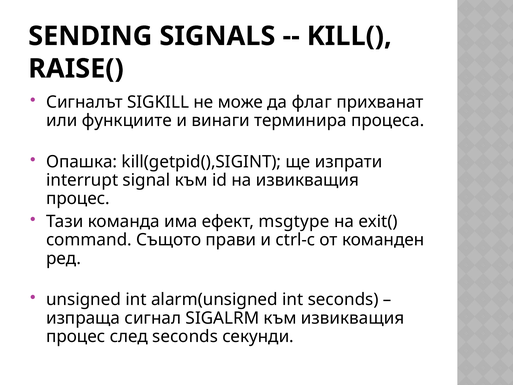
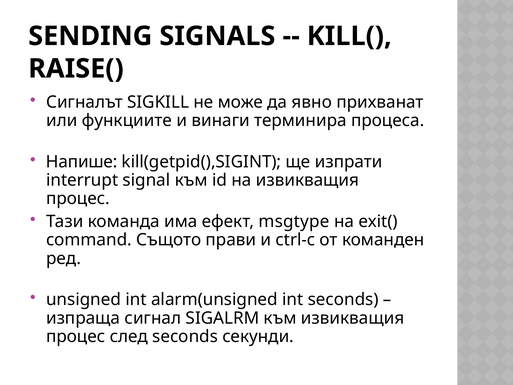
флаг: флаг -> явно
Опашка: Опашка -> Напише
